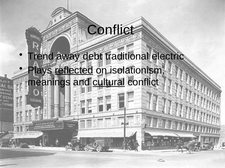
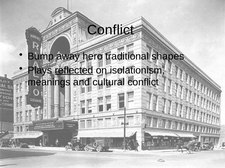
Trend: Trend -> Bump
debt: debt -> hero
electric: electric -> shapes
cultural underline: present -> none
